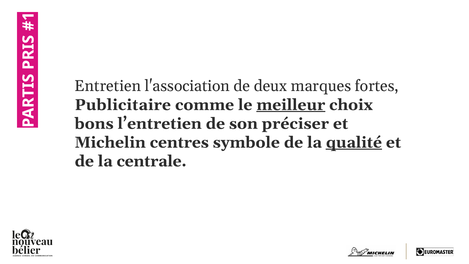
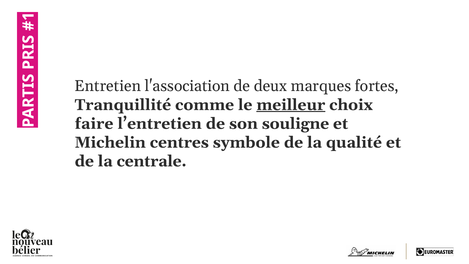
Publicitaire: Publicitaire -> Tranquillité
bons: bons -> faire
préciser: préciser -> souligne
qualité underline: present -> none
